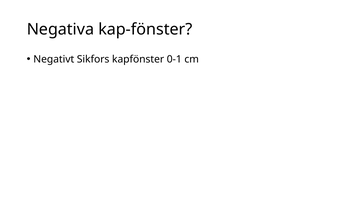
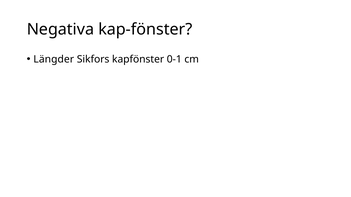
Negativt: Negativt -> Längder
